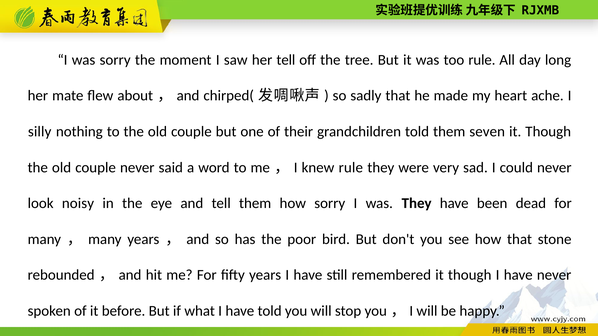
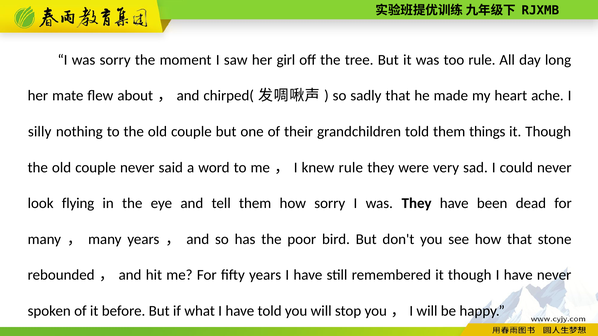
her tell: tell -> girl
seven: seven -> things
noisy: noisy -> flying
